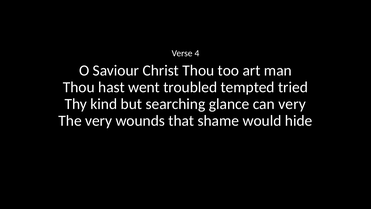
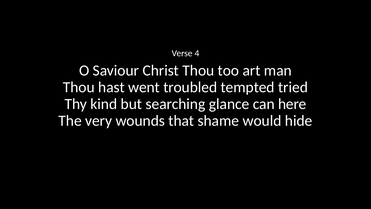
can very: very -> here
